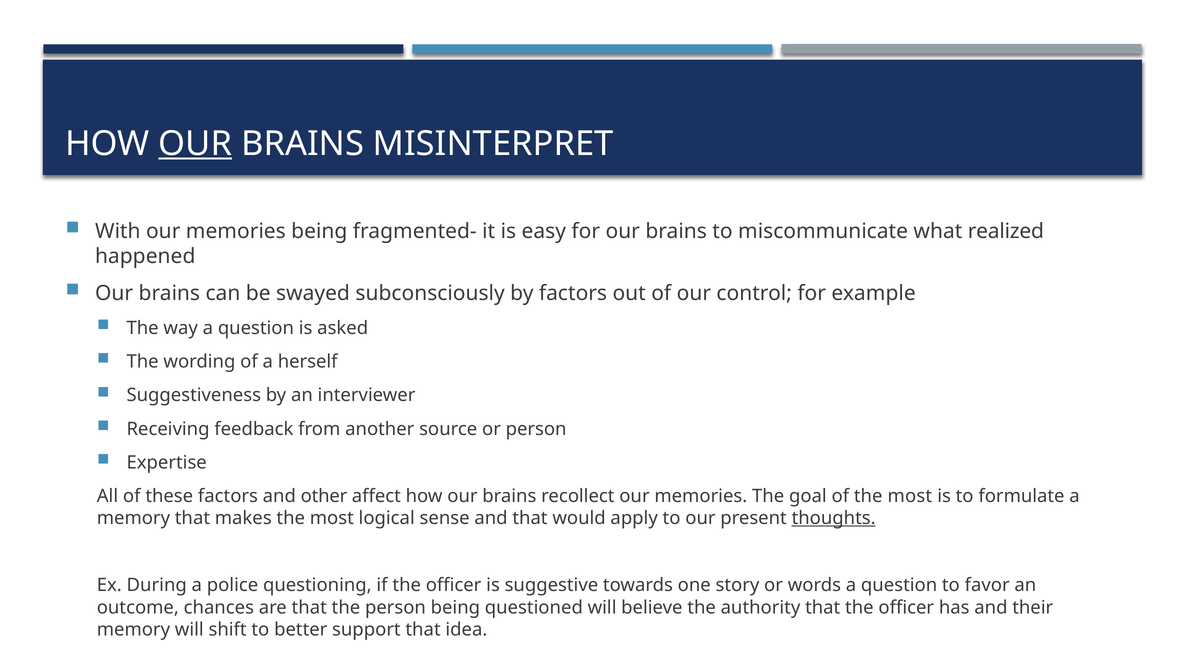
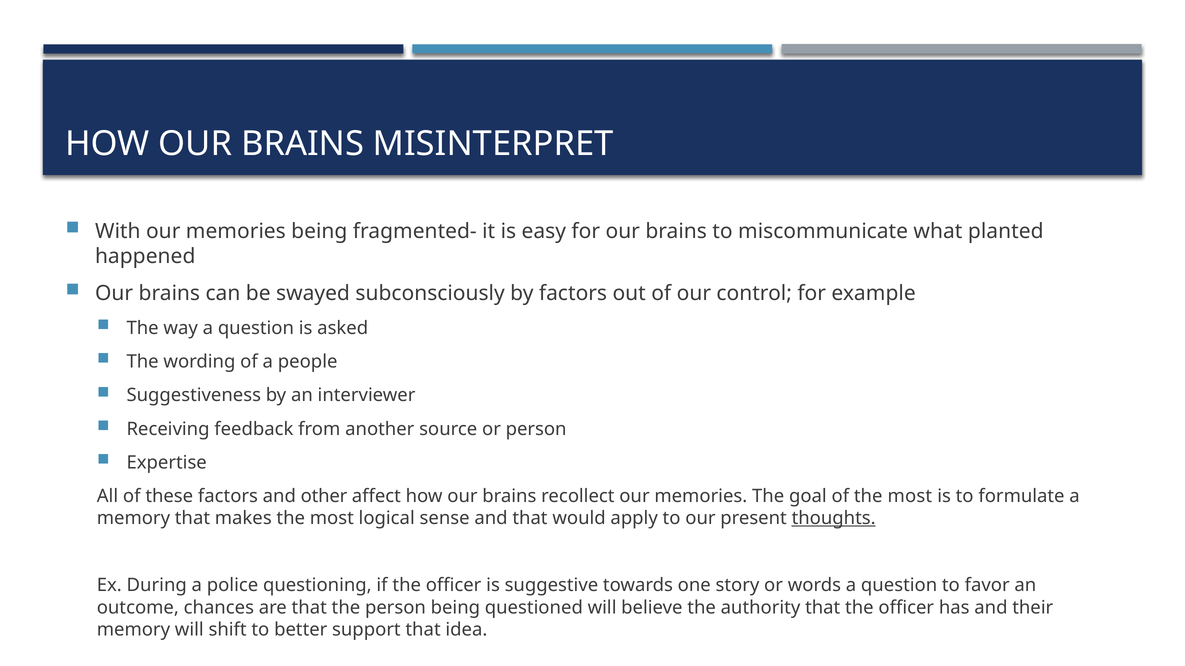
OUR at (195, 144) underline: present -> none
realized: realized -> planted
herself: herself -> people
